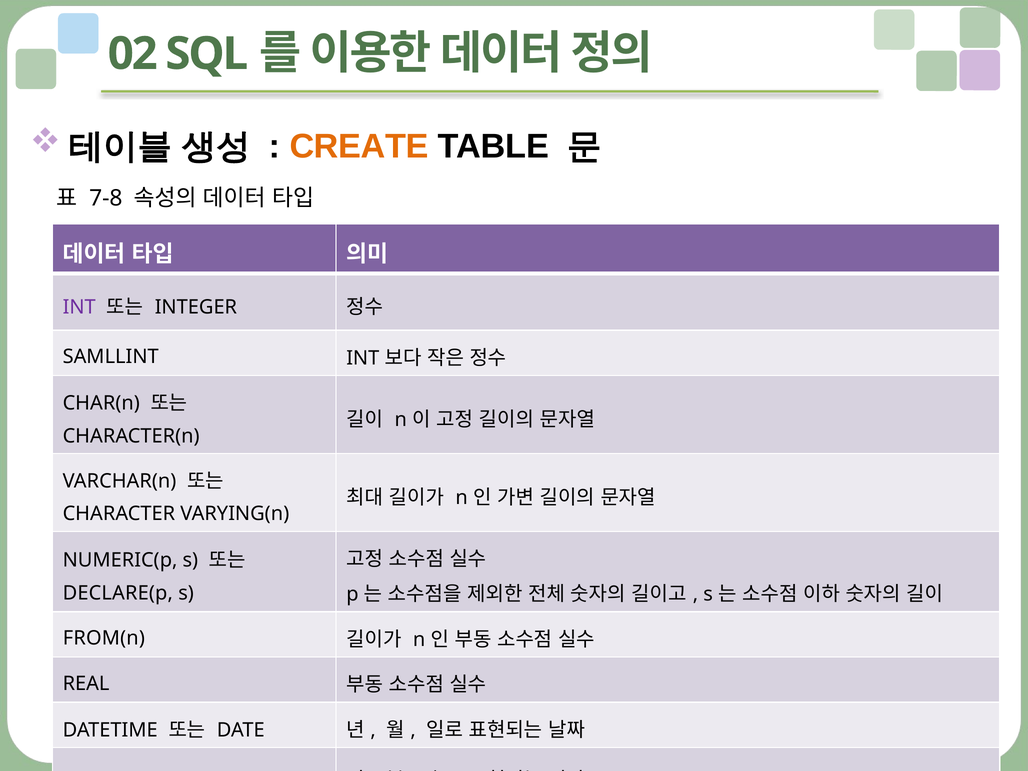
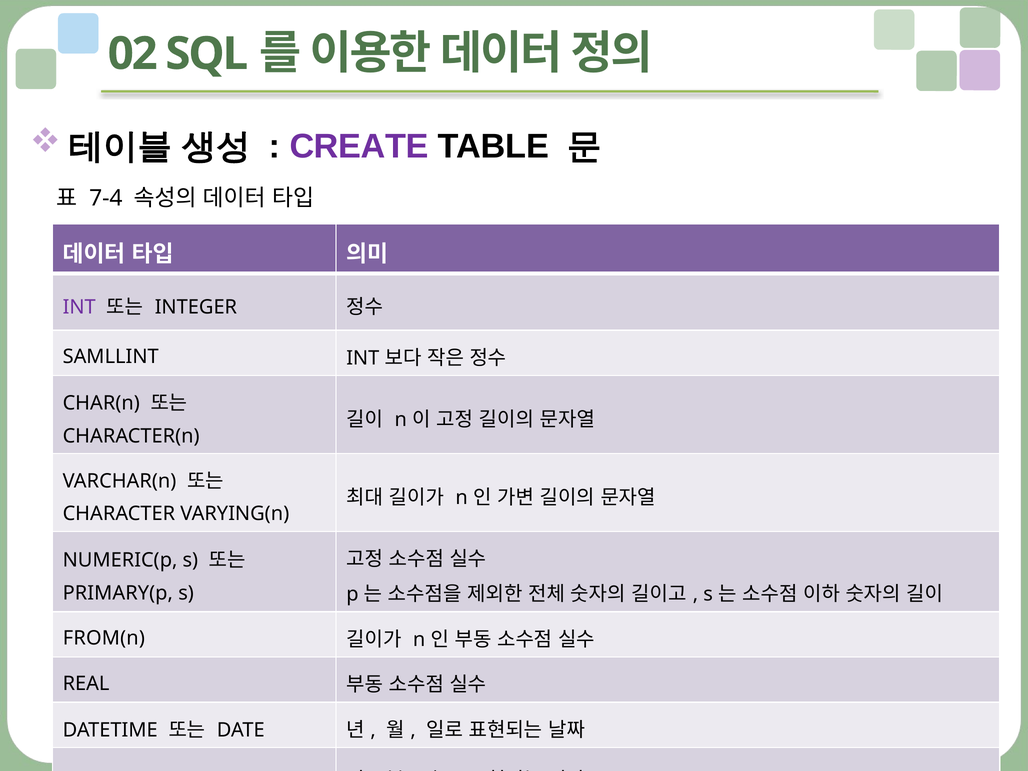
CREATE colour: orange -> purple
7-8: 7-8 -> 7-4
DECLARE(p: DECLARE(p -> PRIMARY(p
